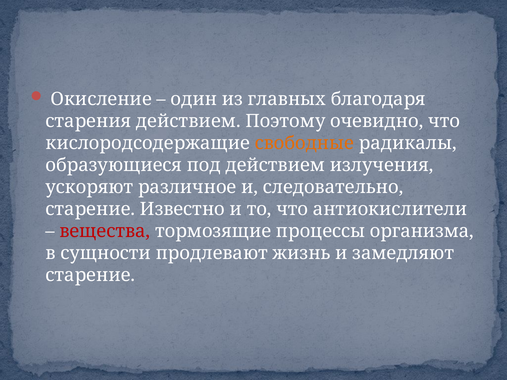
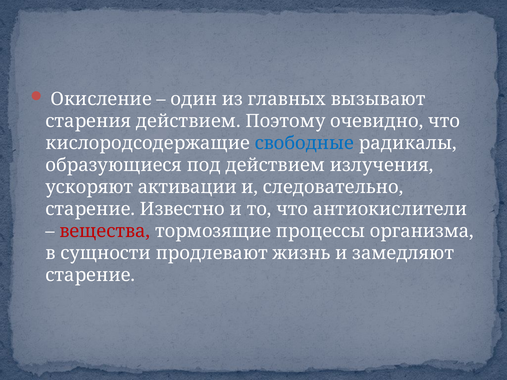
благодаря: благодаря -> вызывают
свободные colour: orange -> blue
различное: различное -> активации
